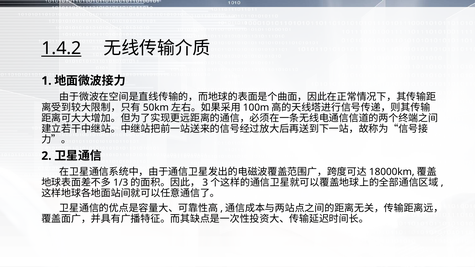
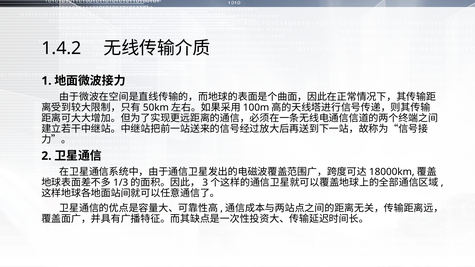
1.4.2 underline: present -> none
